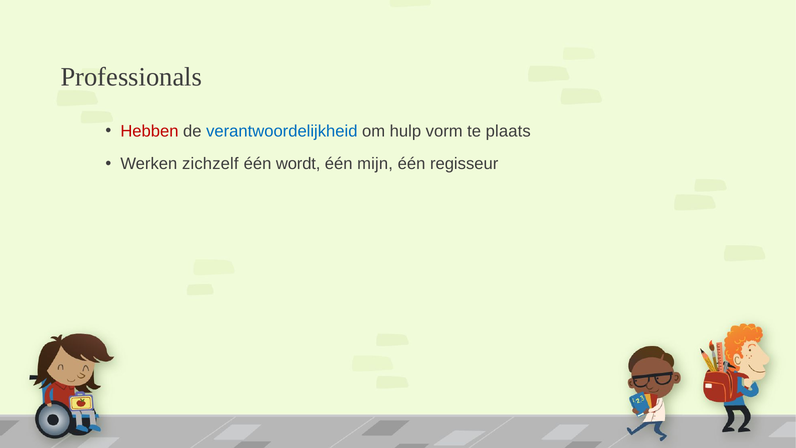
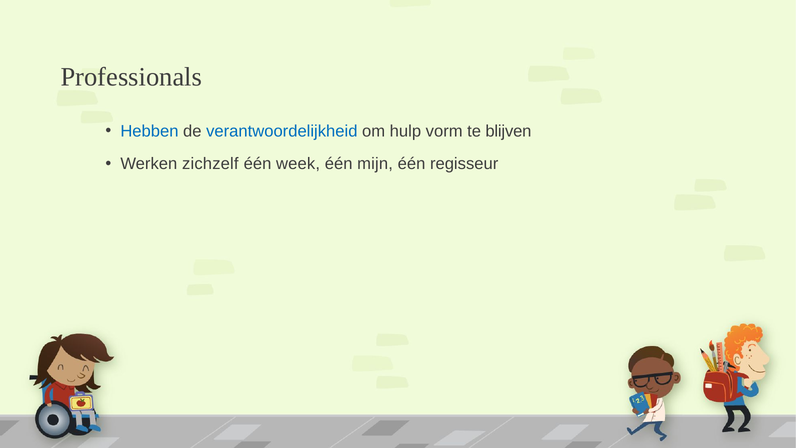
Hebben colour: red -> blue
plaats: plaats -> blijven
wordt: wordt -> week
